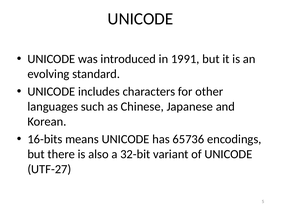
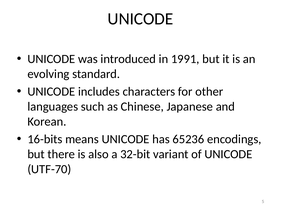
65736: 65736 -> 65236
UTF-27: UTF-27 -> UTF-70
